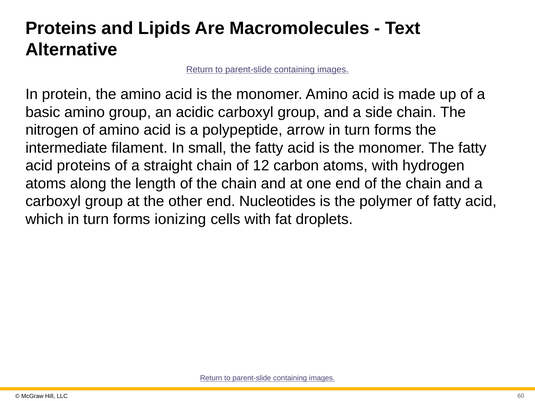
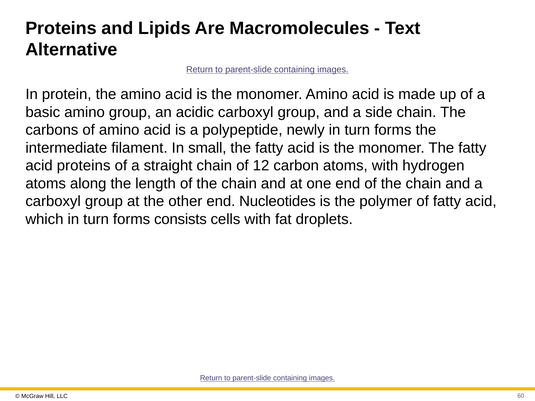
nitrogen: nitrogen -> carbons
arrow: arrow -> newly
ionizing: ionizing -> consists
